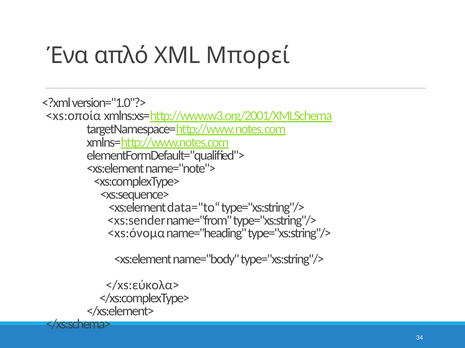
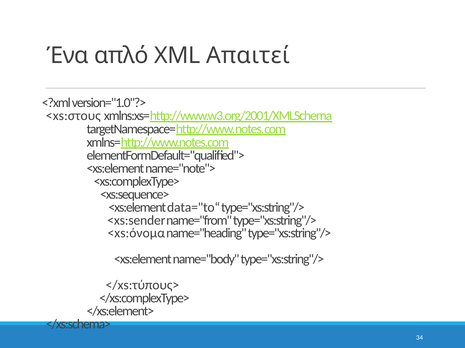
Μπορεί: Μπορεί -> Απαιτεί
<xs:οποία: <xs:οποία -> <xs:στους
</xs:εύκολα>: </xs:εύκολα> -> </xs:τύπους>
